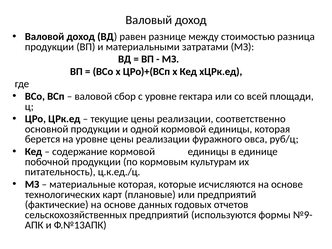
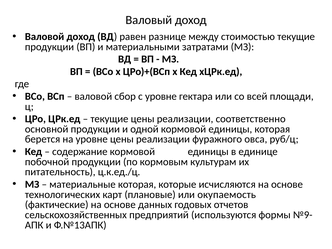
стоимостью разница: разница -> текущие
или предприятий: предприятий -> окупаемость
